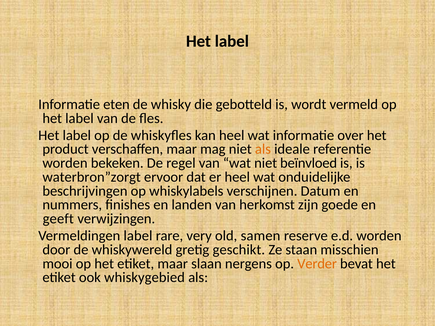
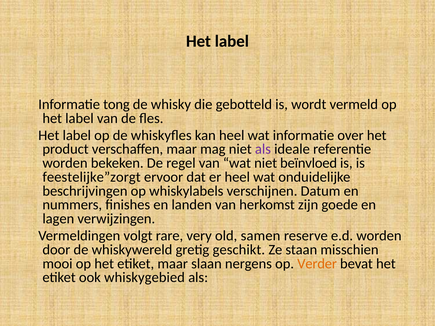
eten: eten -> tong
als at (263, 149) colour: orange -> purple
waterbron”zorgt: waterbron”zorgt -> feestelijke”zorgt
geeft: geeft -> lagen
Vermeldingen label: label -> volgt
